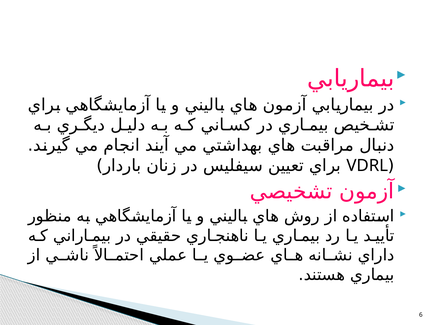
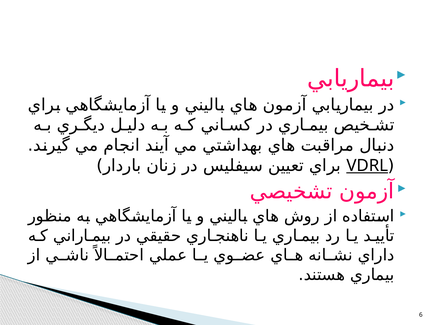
VDRL underline: none -> present
